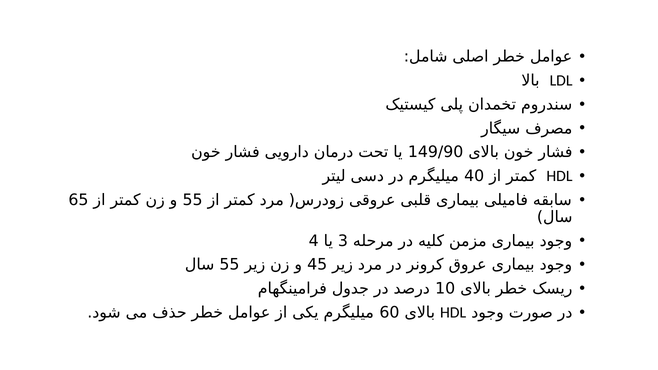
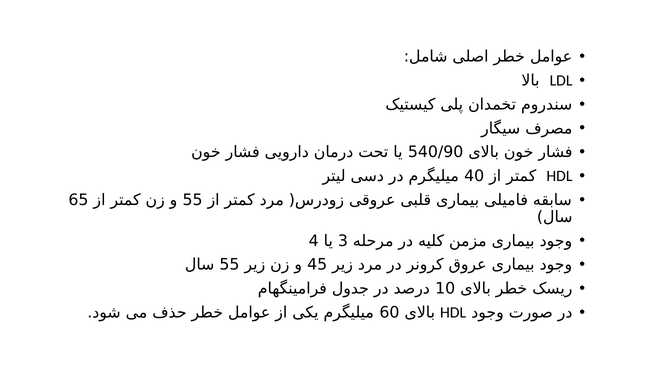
149/90: 149/90 -> 540/90
